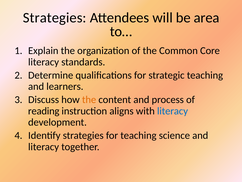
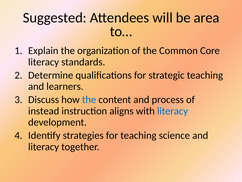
Strategies at (55, 18): Strategies -> Suggested
the at (89, 99) colour: orange -> blue
reading: reading -> instead
